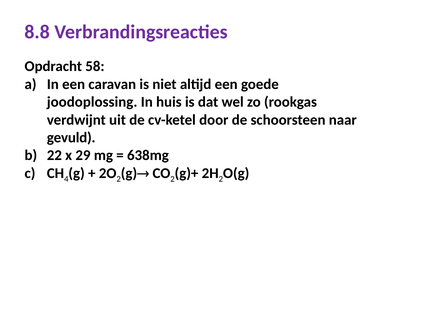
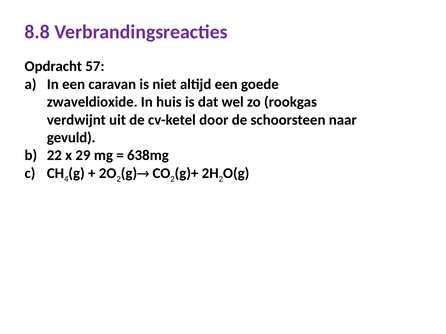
58: 58 -> 57
joodoplossing: joodoplossing -> zwaveldioxide
